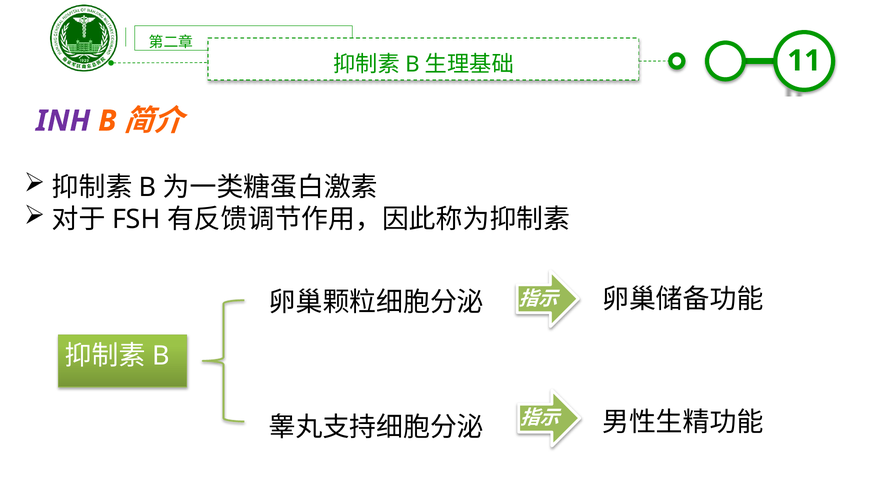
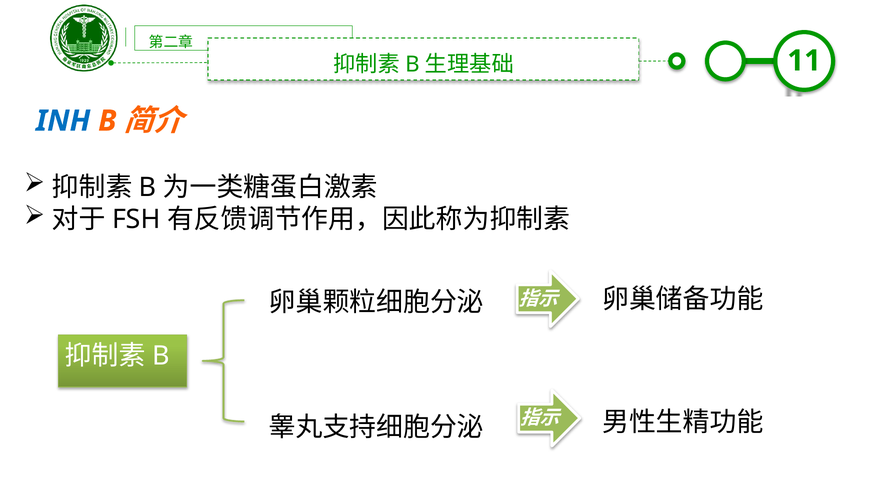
INH colour: purple -> blue
